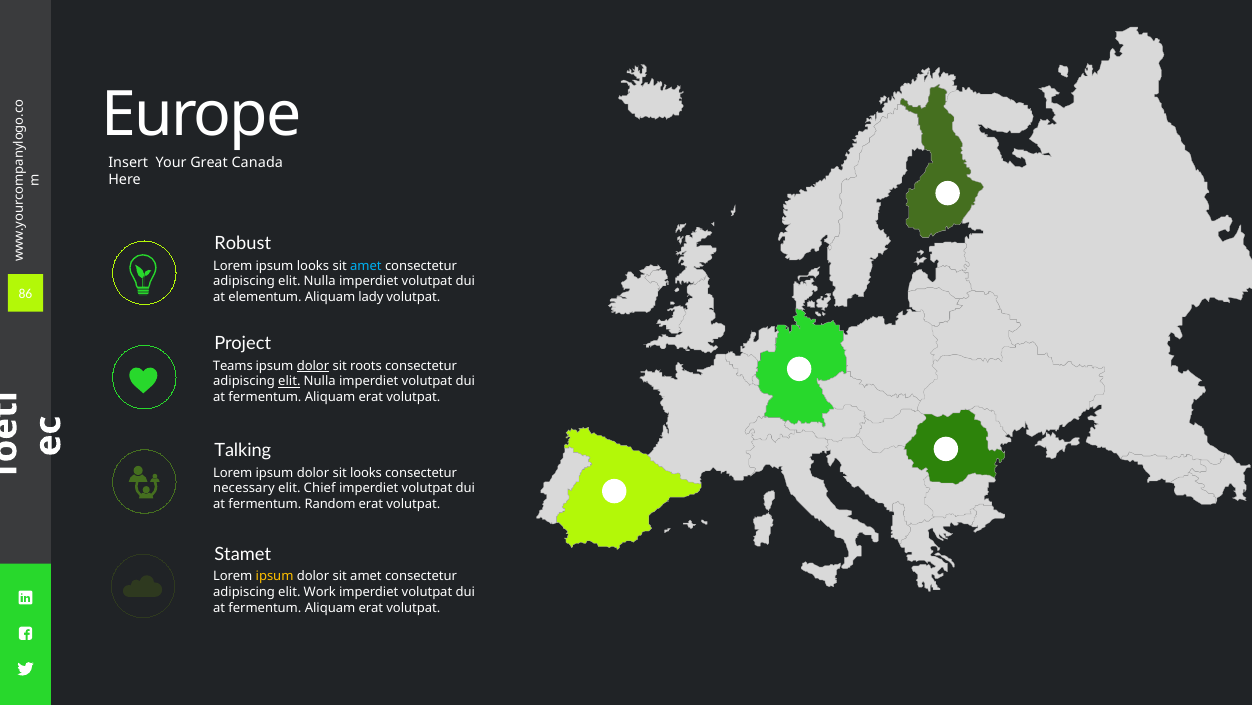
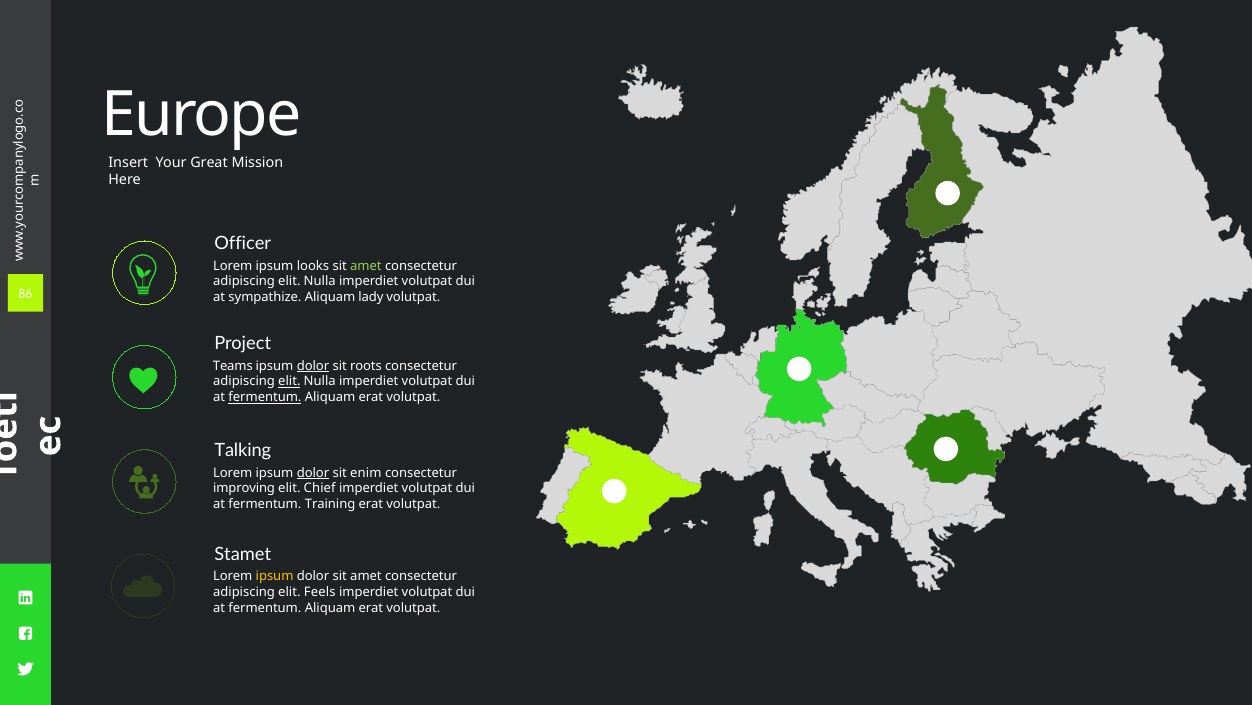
Canada: Canada -> Mission
Robust: Robust -> Officer
amet at (366, 266) colour: light blue -> light green
elementum: elementum -> sympathize
fermentum at (265, 397) underline: none -> present
dolor at (313, 472) underline: none -> present
sit looks: looks -> enim
necessary: necessary -> improving
Random: Random -> Training
Work: Work -> Feels
